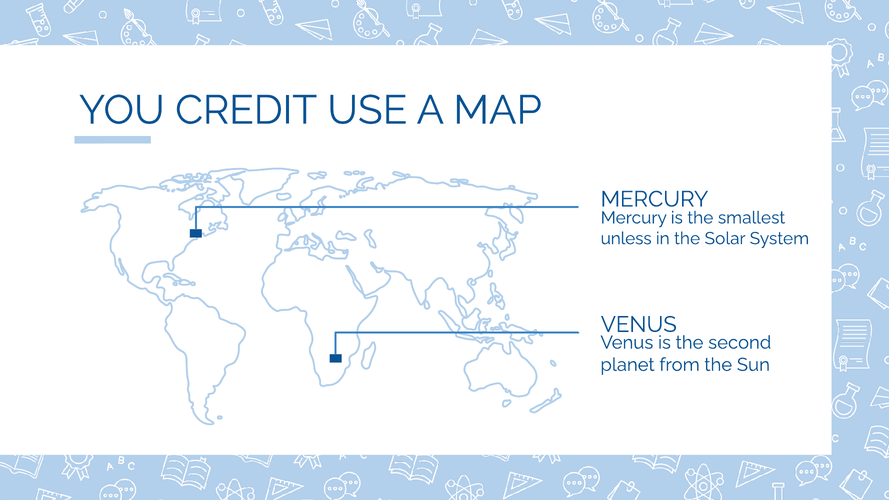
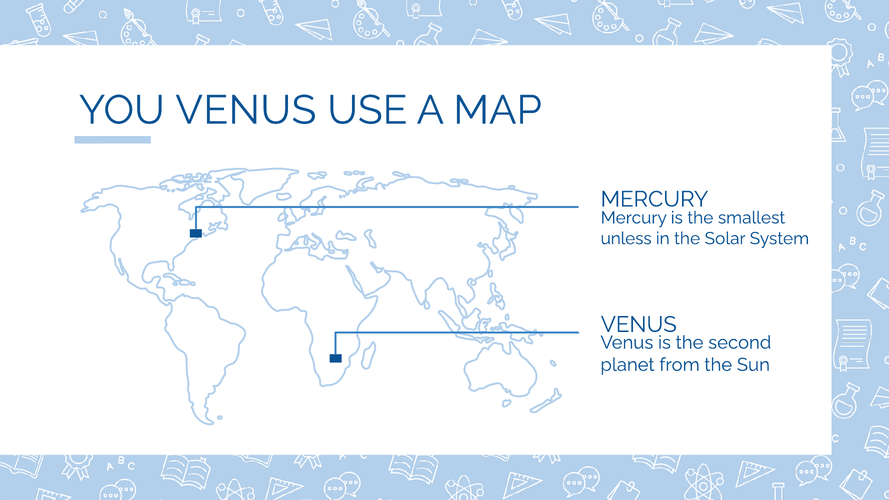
YOU CREDIT: CREDIT -> VENUS
